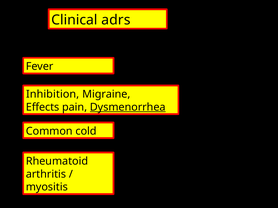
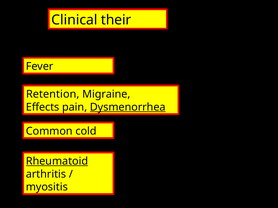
adrs: adrs -> their
Inhibition: Inhibition -> Retention
Rheumatoid underline: none -> present
